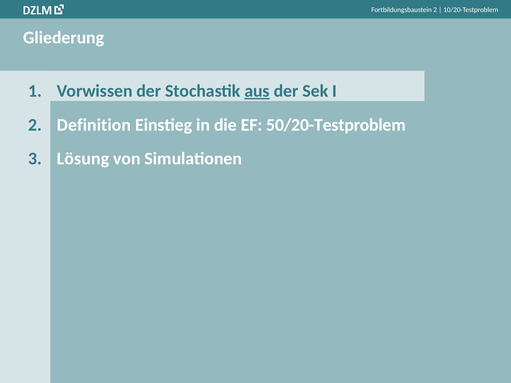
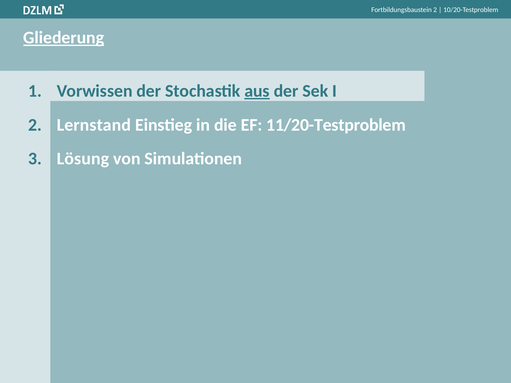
Gliederung underline: none -> present
Definition: Definition -> Lernstand
50/20-Testproblem: 50/20-Testproblem -> 11/20-Testproblem
